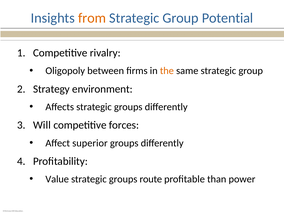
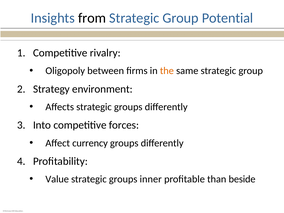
from colour: orange -> black
Will: Will -> Into
superior: superior -> currency
route: route -> inner
power: power -> beside
